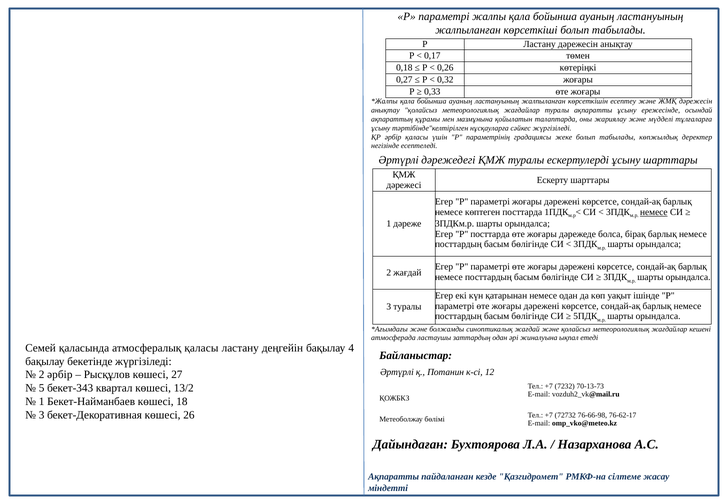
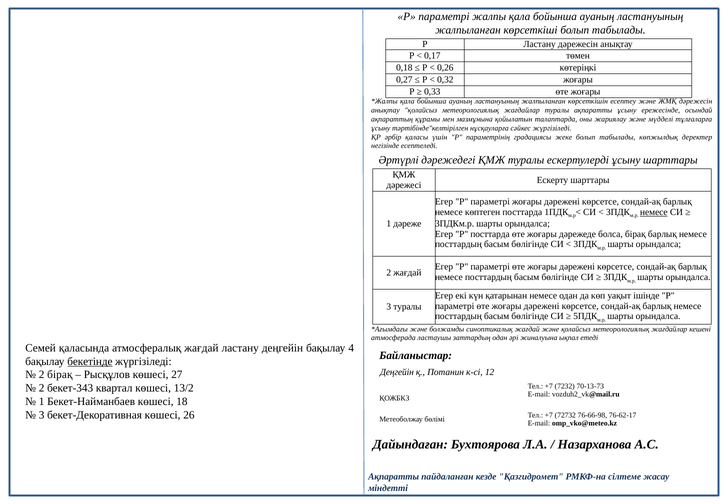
атмосфералық қаласы: қаласы -> жағдай
бекетінде underline: none -> present
Әртүрлі at (397, 372): Әртүрлі -> Деңгейін
2 әрбір: әрбір -> бірақ
5 at (42, 388): 5 -> 2
